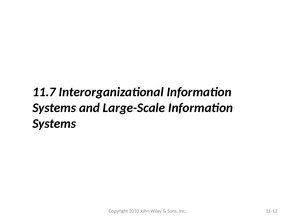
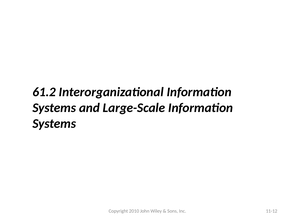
11.7: 11.7 -> 61.2
